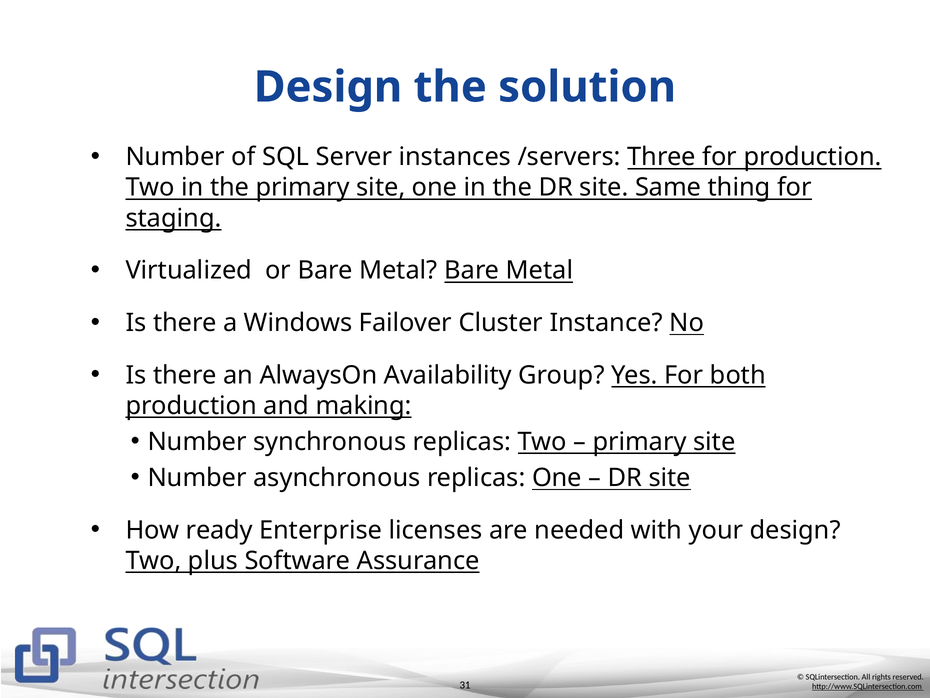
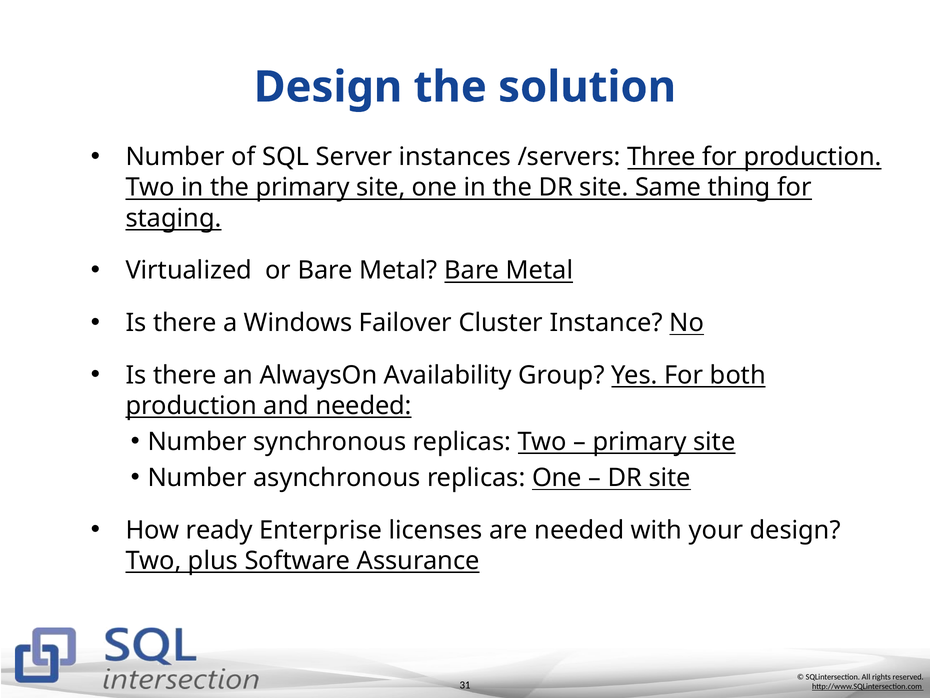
and making: making -> needed
